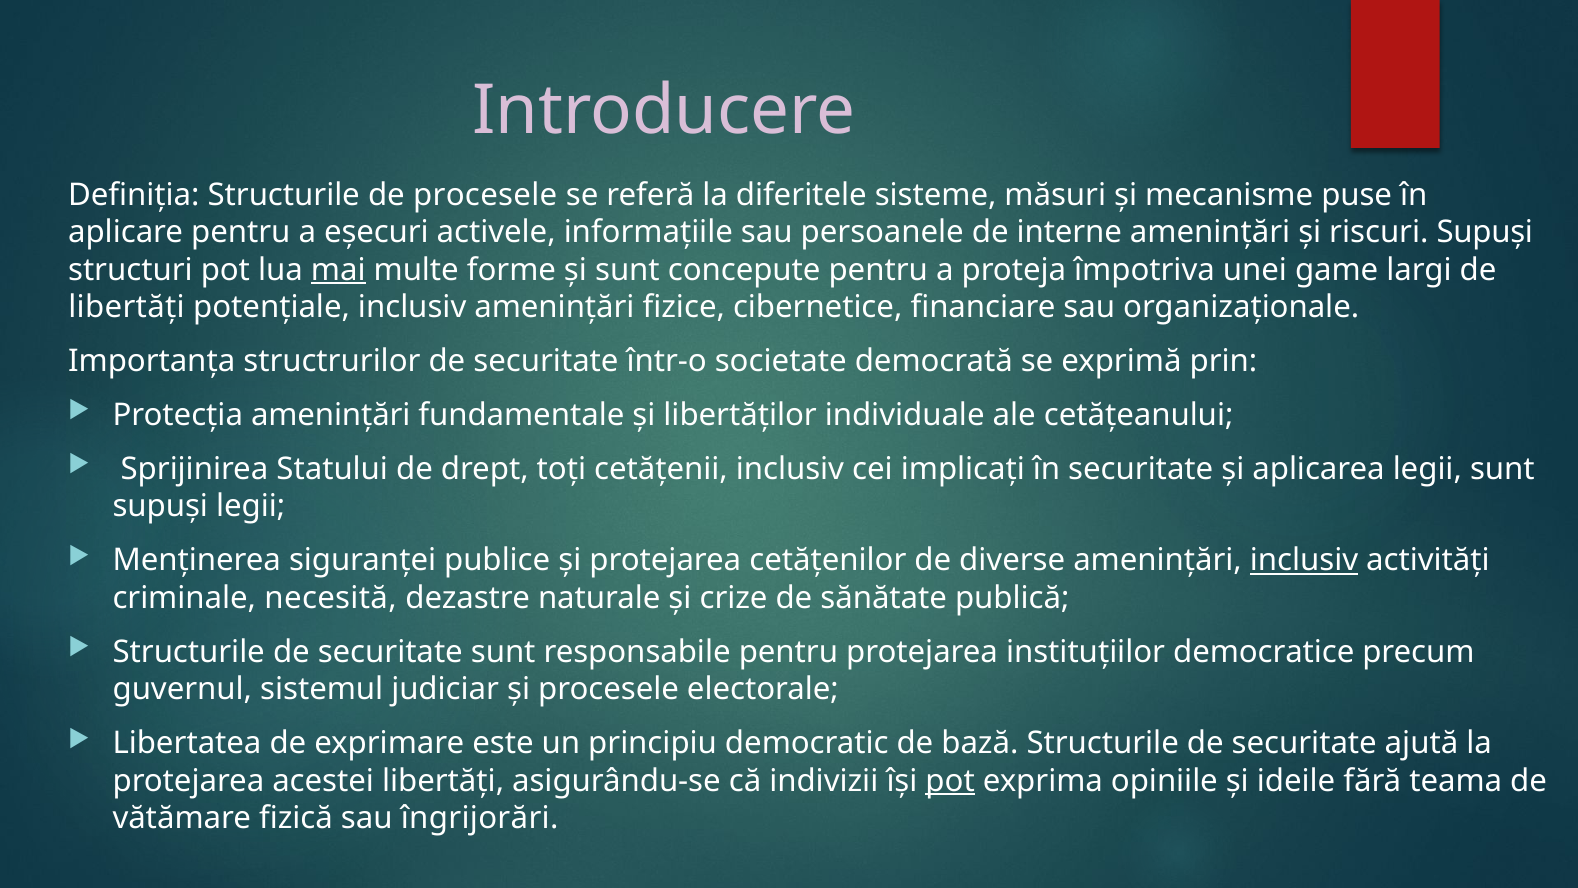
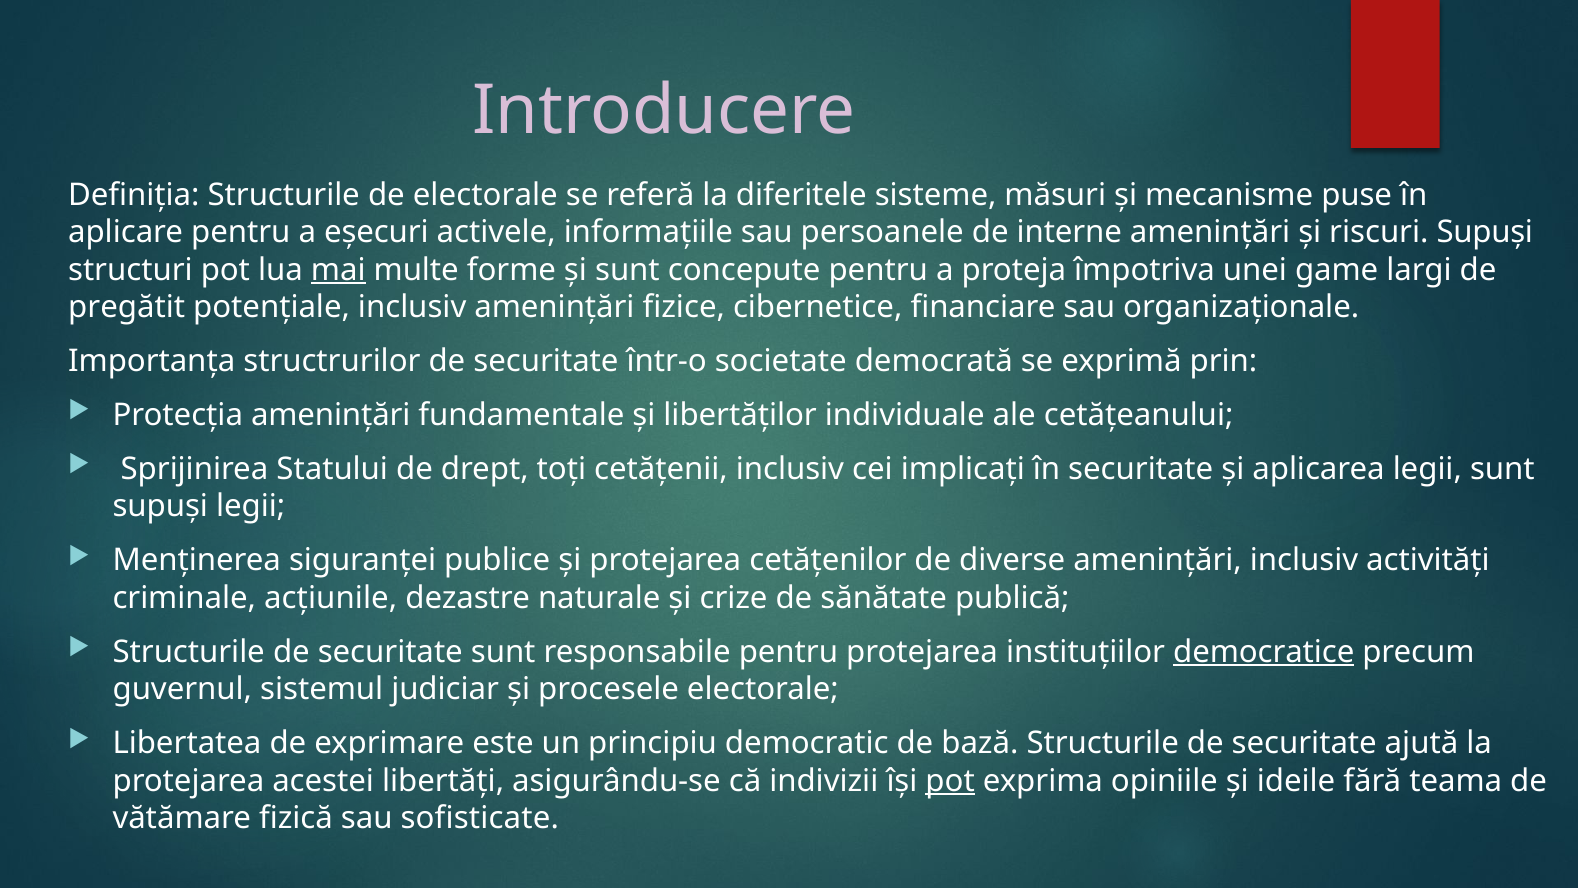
de procesele: procesele -> electorale
libertăți at (127, 307): libertăți -> pregătit
inclusiv at (1304, 560) underline: present -> none
necesită: necesită -> acțiunile
democratice underline: none -> present
îngrijorări: îngrijorări -> sofisticate
